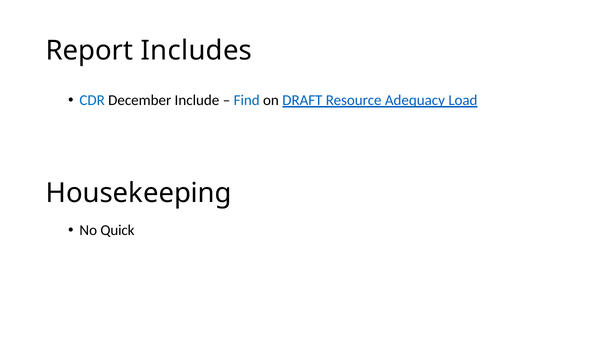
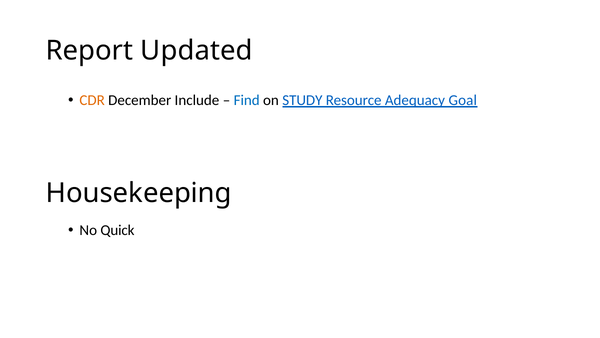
Includes: Includes -> Updated
CDR colour: blue -> orange
DRAFT: DRAFT -> STUDY
Load: Load -> Goal
